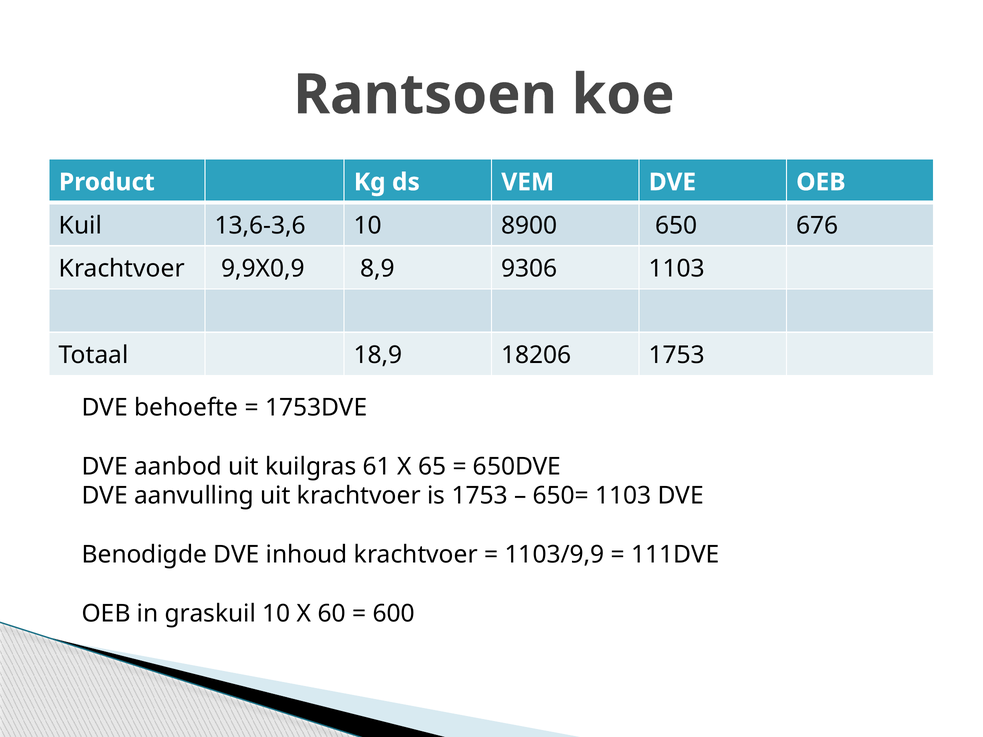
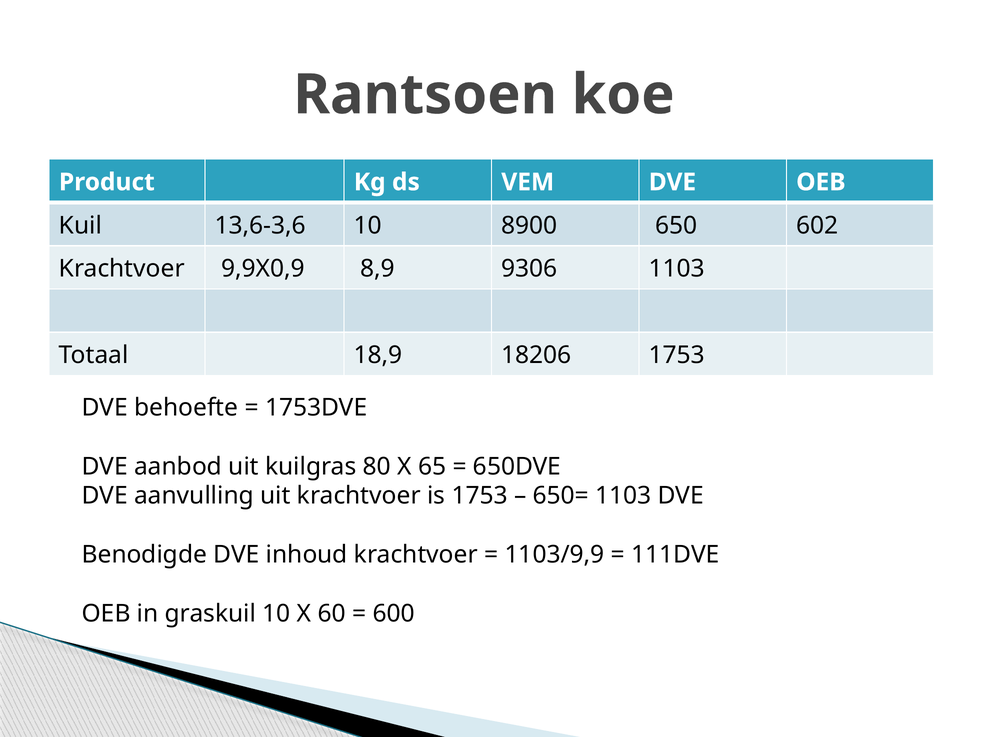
676: 676 -> 602
61: 61 -> 80
